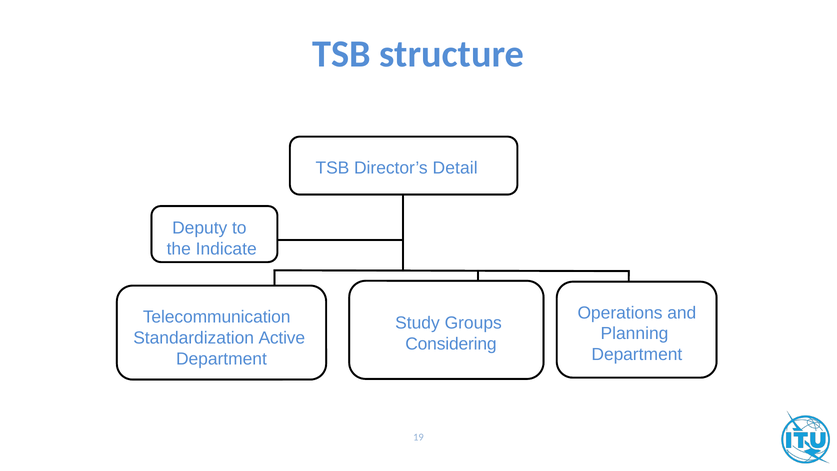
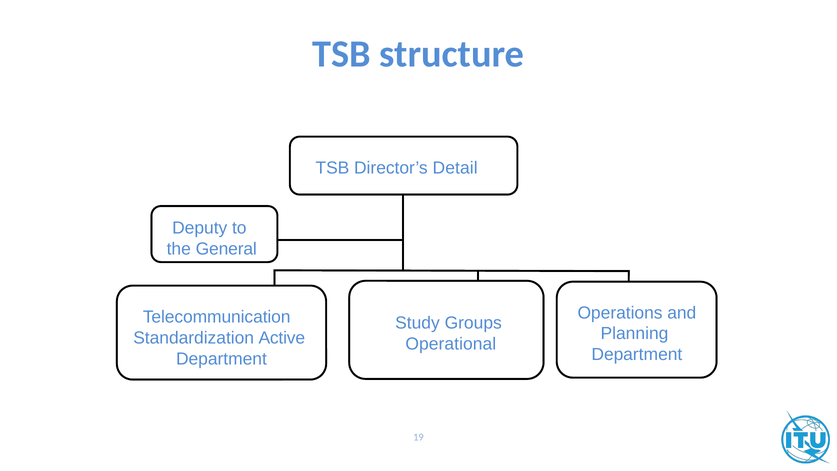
Indicate: Indicate -> General
Considering: Considering -> Operational
